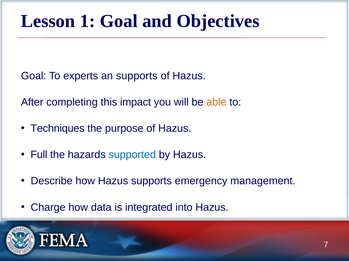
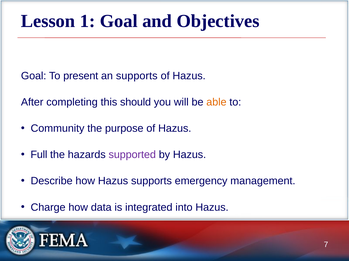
experts: experts -> present
impact: impact -> should
Techniques: Techniques -> Community
supported colour: blue -> purple
